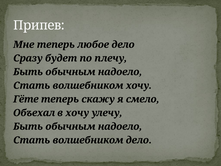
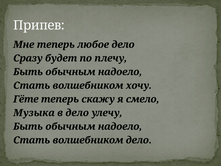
Объехал: Объехал -> Музыка
в хочу: хочу -> дело
